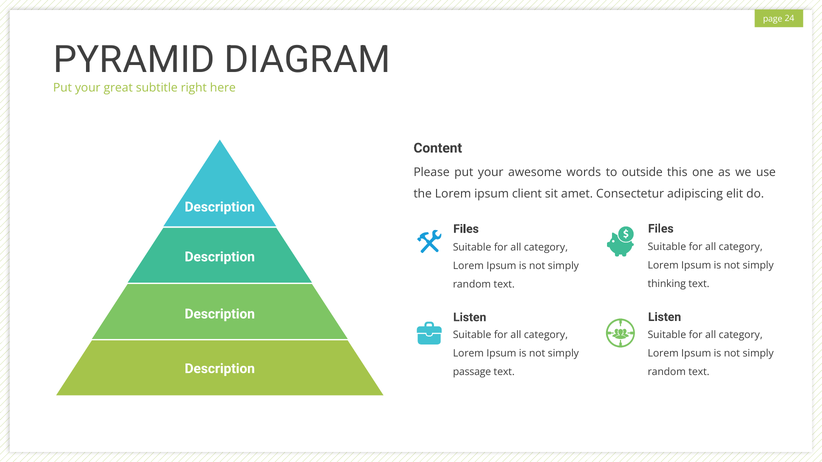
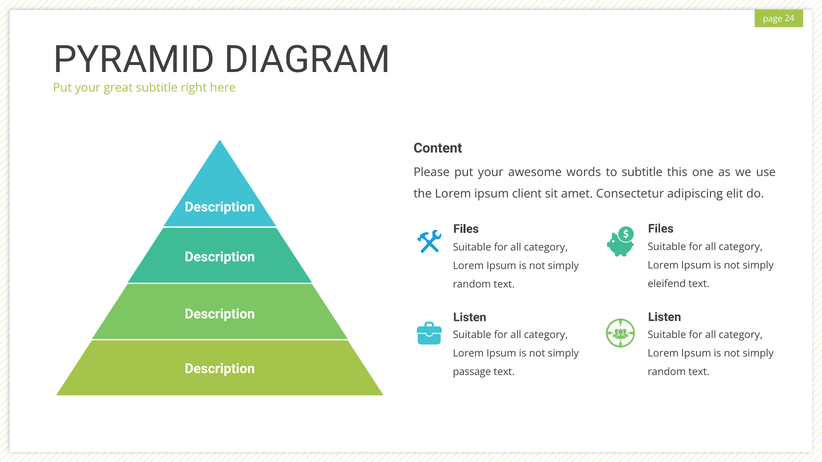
to outside: outside -> subtitle
thinking: thinking -> eleifend
